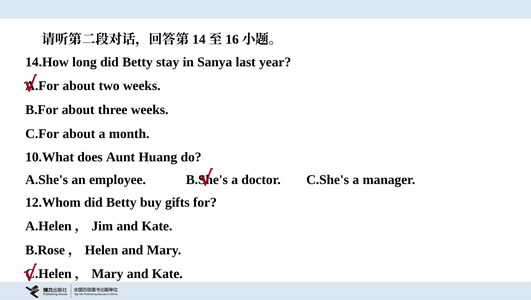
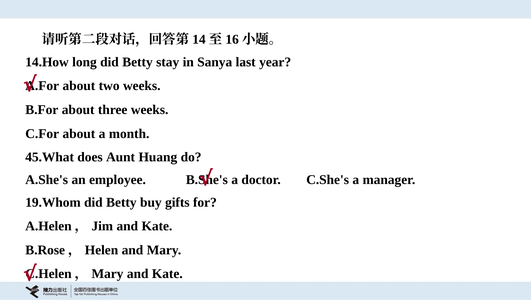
10.What: 10.What -> 45.What
12.Whom: 12.Whom -> 19.Whom
